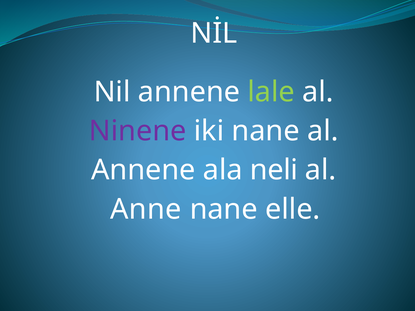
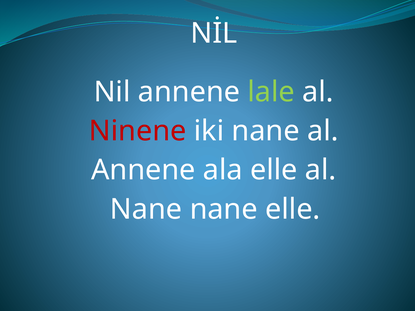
Ninene colour: purple -> red
ala neli: neli -> elle
Anne at (146, 209): Anne -> Nane
